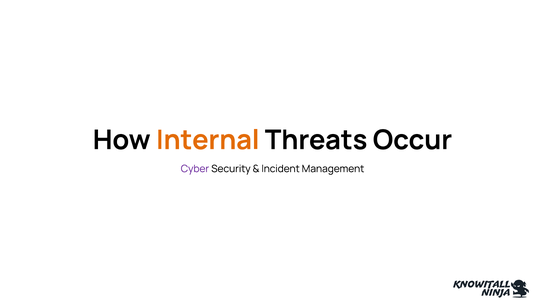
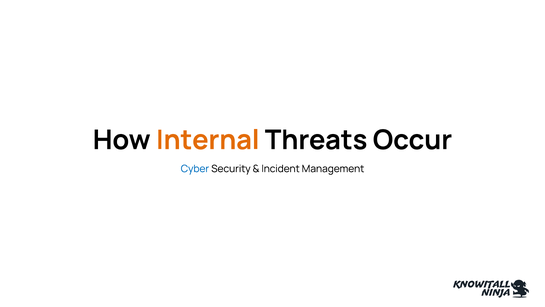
Cyber colour: purple -> blue
